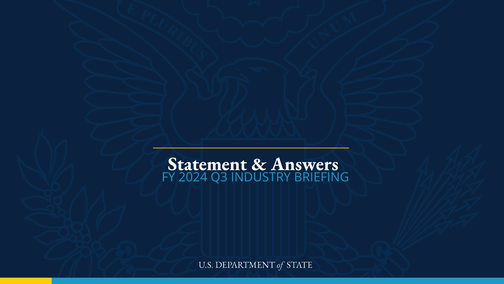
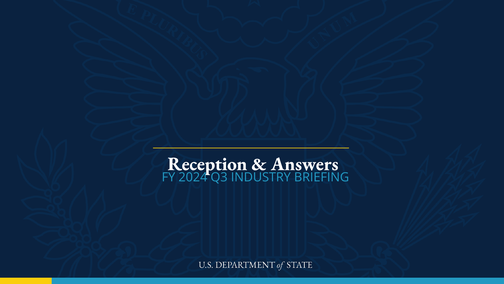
Statement: Statement -> Reception
